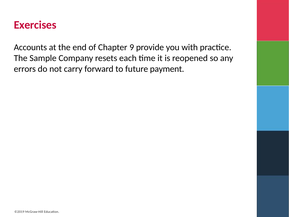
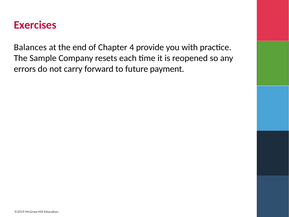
Accounts: Accounts -> Balances
9: 9 -> 4
